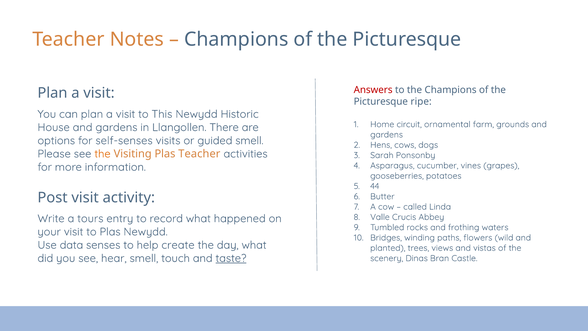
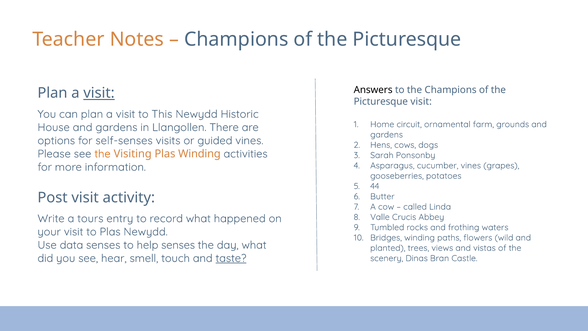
Answers colour: red -> black
visit at (99, 93) underline: none -> present
Picturesque ripe: ripe -> visit
guided smell: smell -> vines
Plas Teacher: Teacher -> Winding
help create: create -> senses
